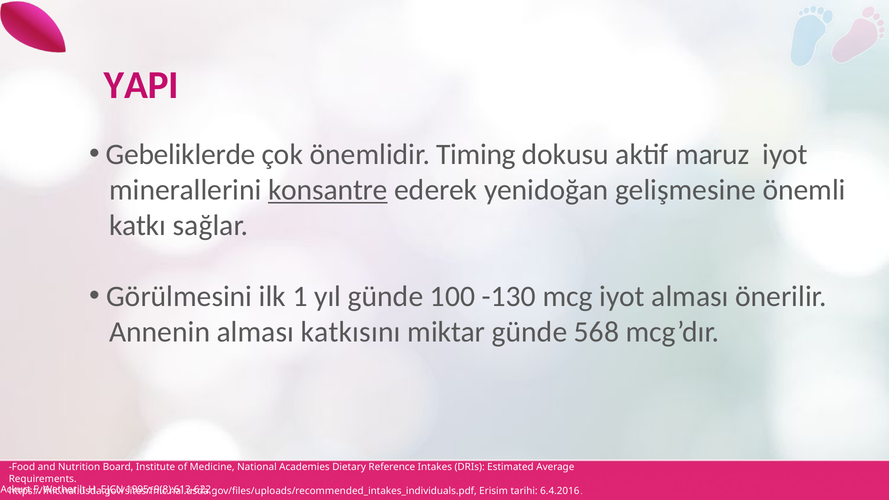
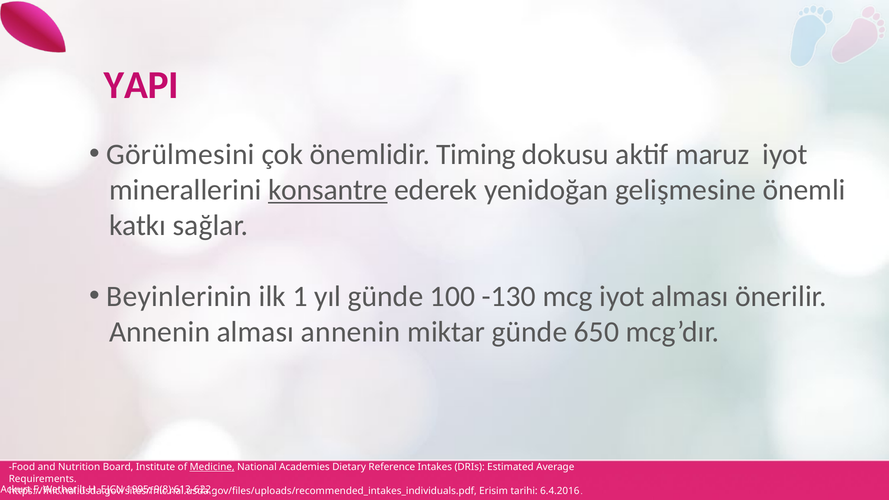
Gebeliklerde: Gebeliklerde -> Görülmesini
Görülmesini: Görülmesini -> Beyinlerinin
alması katkısını: katkısını -> annenin
568: 568 -> 650
Medicine underline: none -> present
